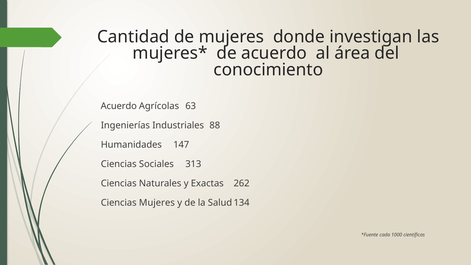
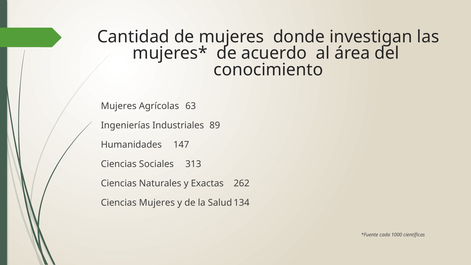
Acuerdo at (119, 106): Acuerdo -> Mujeres
88: 88 -> 89
